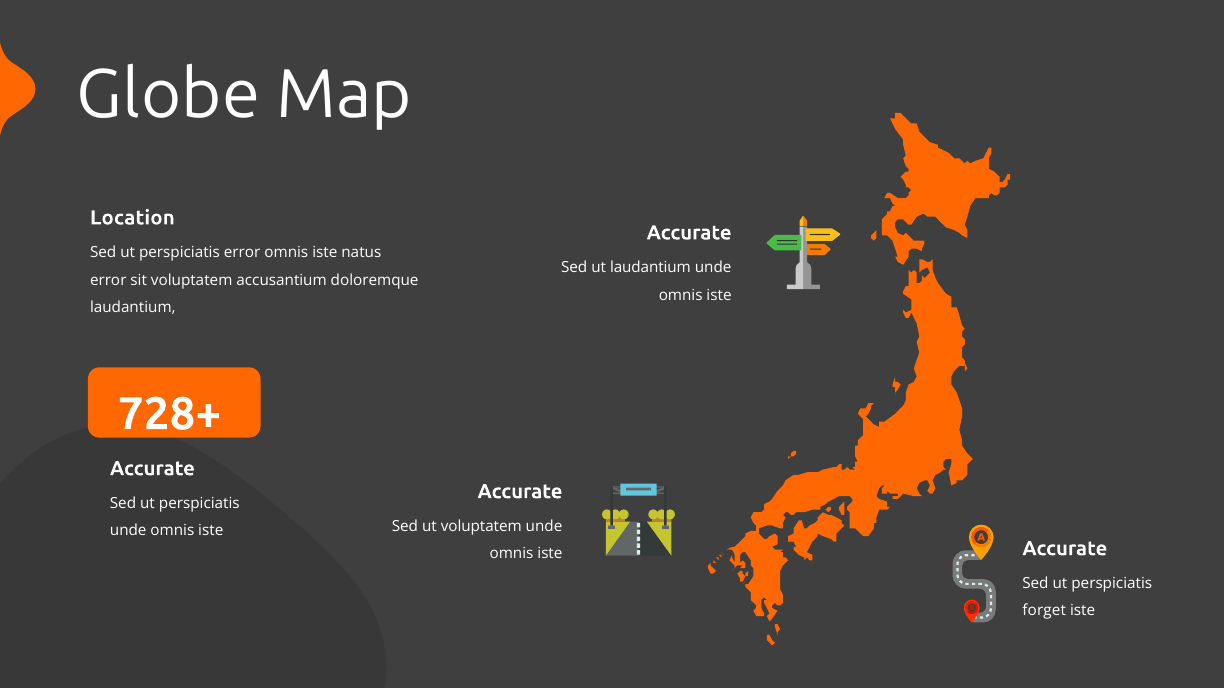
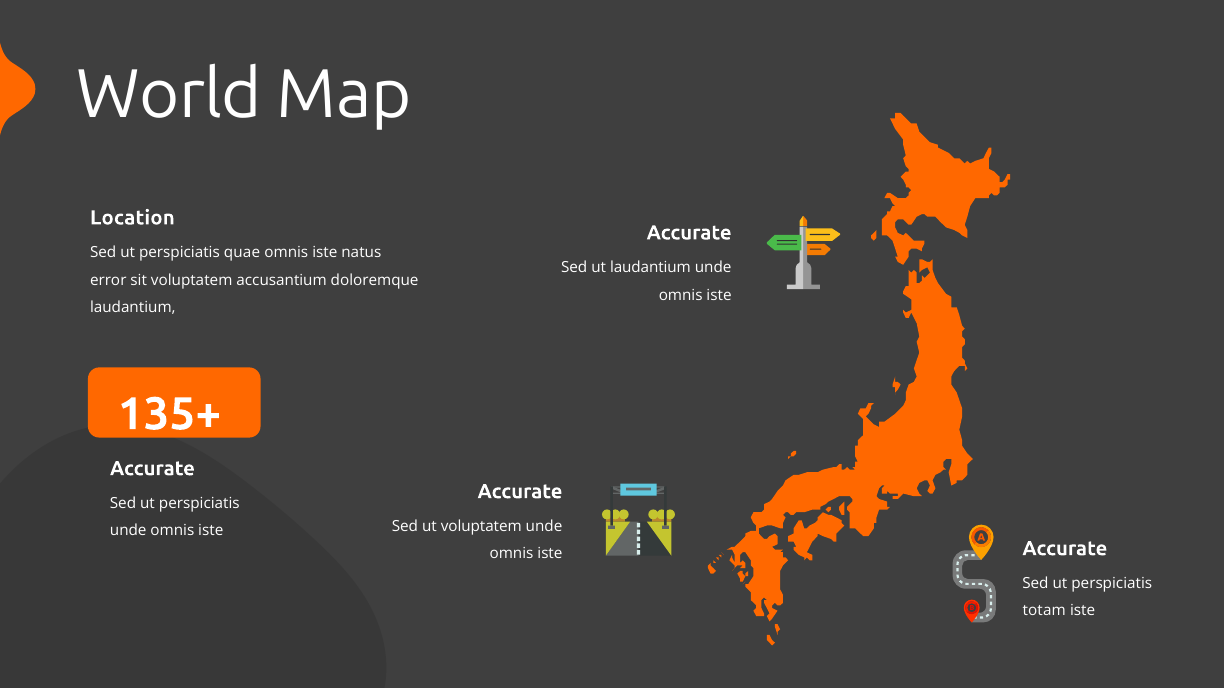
Globe: Globe -> World
perspiciatis error: error -> quae
728+: 728+ -> 135+
forget: forget -> totam
